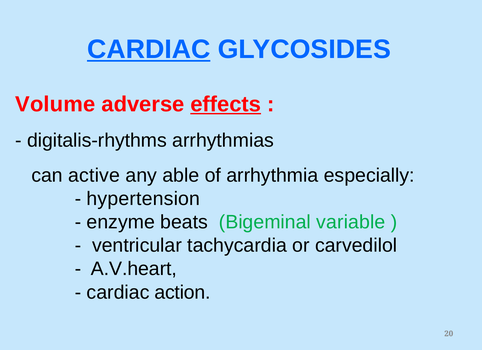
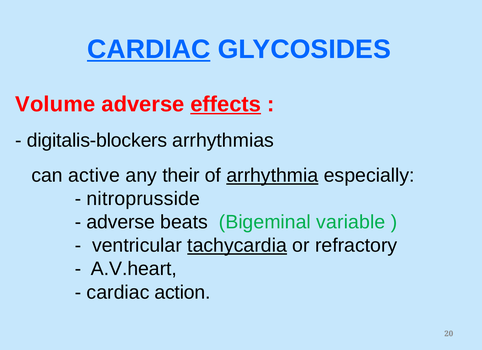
digitalis-rhythms: digitalis-rhythms -> digitalis-blockers
able: able -> their
arrhythmia underline: none -> present
hypertension: hypertension -> nitroprusside
enzyme at (121, 223): enzyme -> adverse
tachycardia underline: none -> present
carvedilol: carvedilol -> refractory
